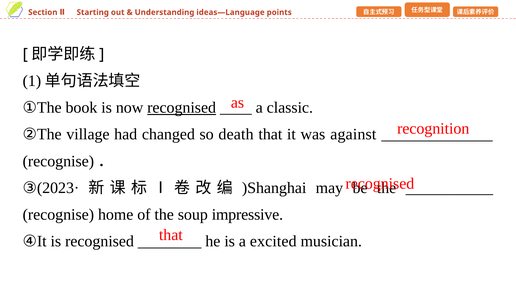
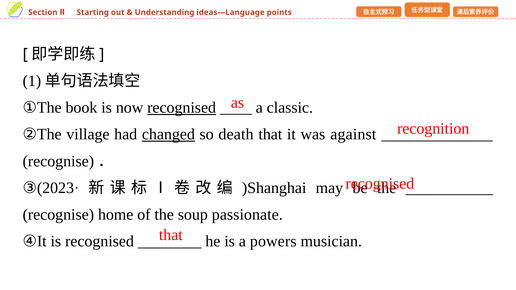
changed underline: none -> present
impressive: impressive -> passionate
excited: excited -> powers
